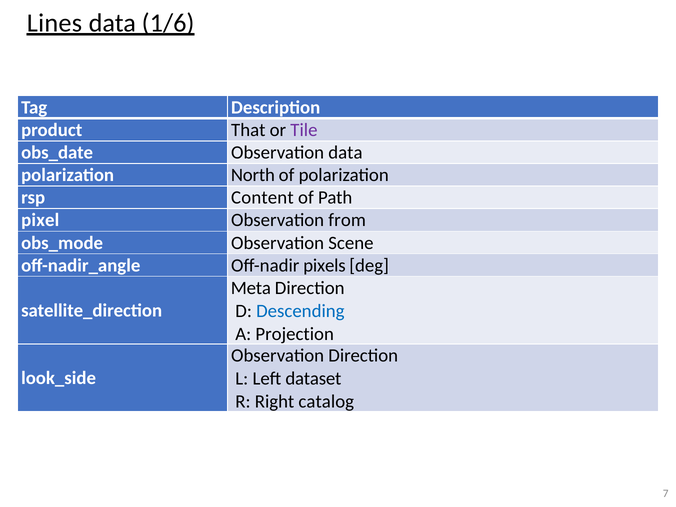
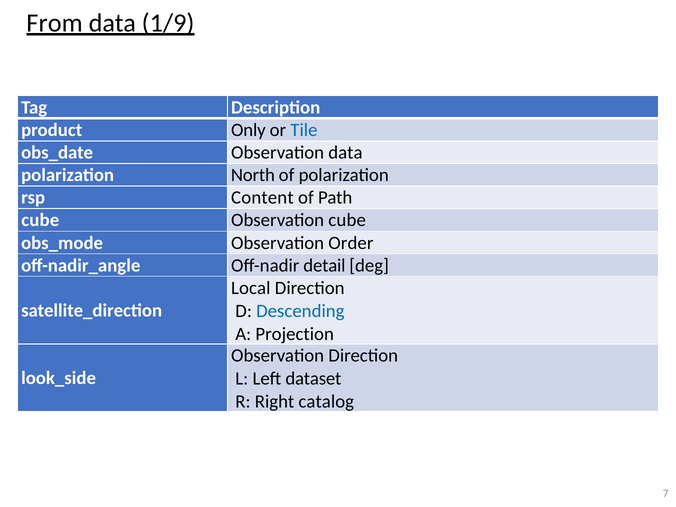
Lines: Lines -> From
1/6: 1/6 -> 1/9
That: That -> Only
Tile colour: purple -> blue
pixel at (40, 220): pixel -> cube
Observation from: from -> cube
Scene: Scene -> Order
pixels: pixels -> detail
Meta: Meta -> Local
